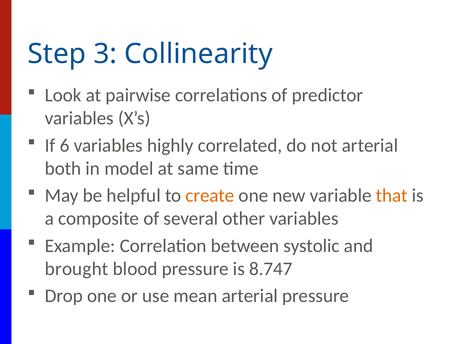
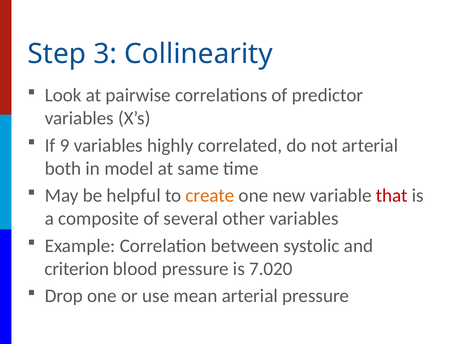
6: 6 -> 9
that colour: orange -> red
brought: brought -> criterion
8.747: 8.747 -> 7.020
